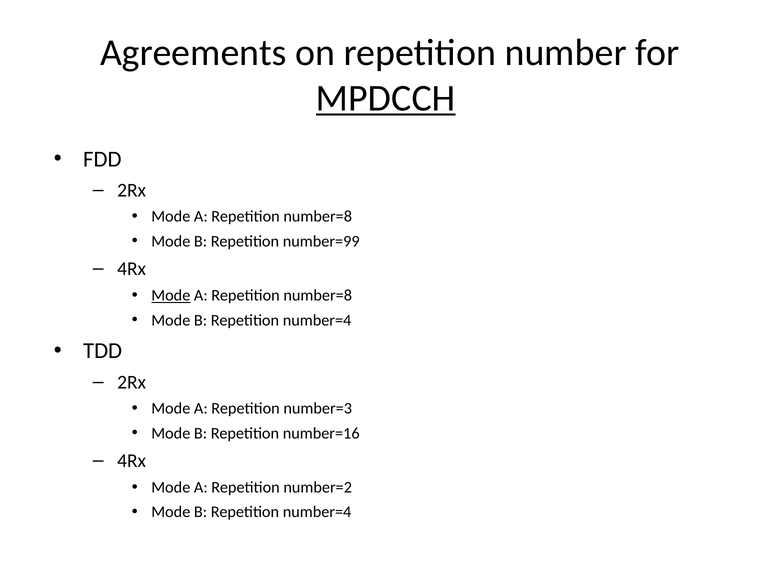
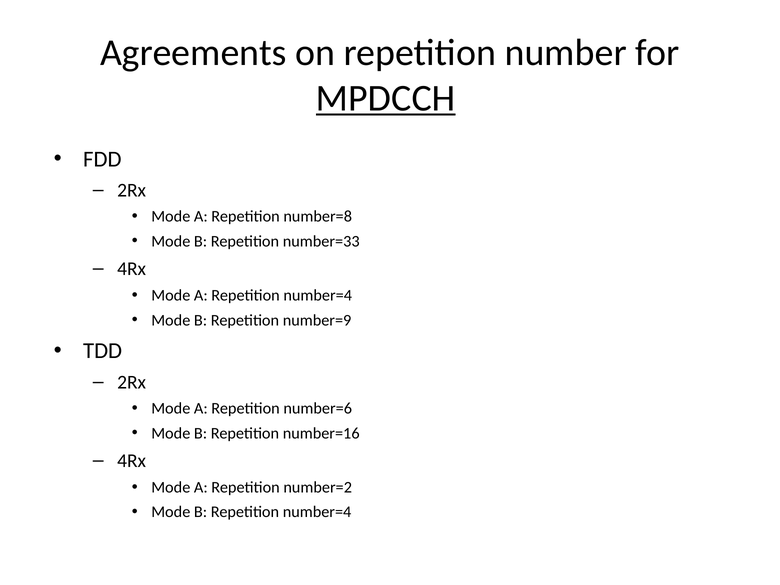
number=99: number=99 -> number=33
Mode at (171, 295) underline: present -> none
number=8 at (318, 295): number=8 -> number=4
number=4 at (317, 320): number=4 -> number=9
number=3: number=3 -> number=6
